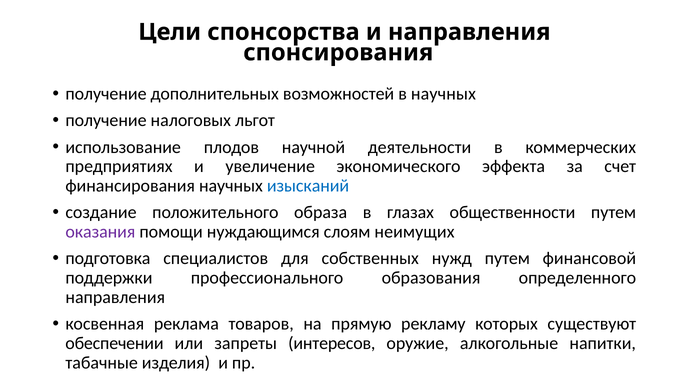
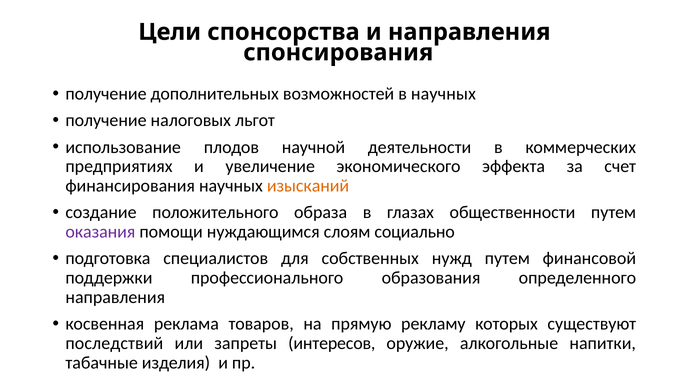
изысканий colour: blue -> orange
неимущих: неимущих -> социально
обеспечении: обеспечении -> последствий
